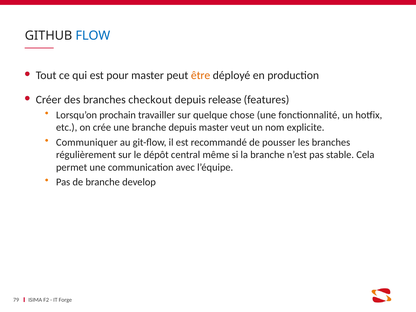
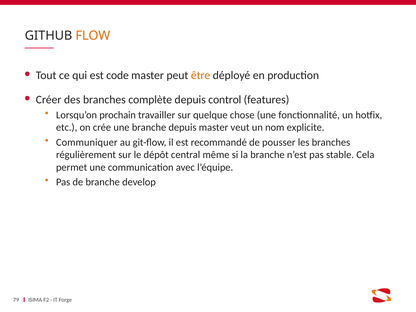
FLOW colour: blue -> orange
pour: pour -> code
checkout: checkout -> complète
release: release -> control
